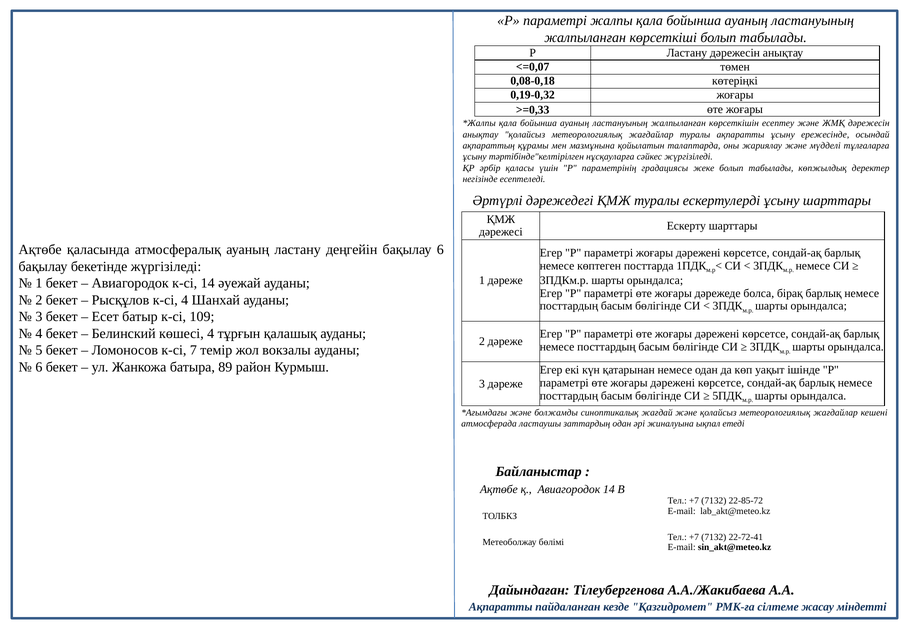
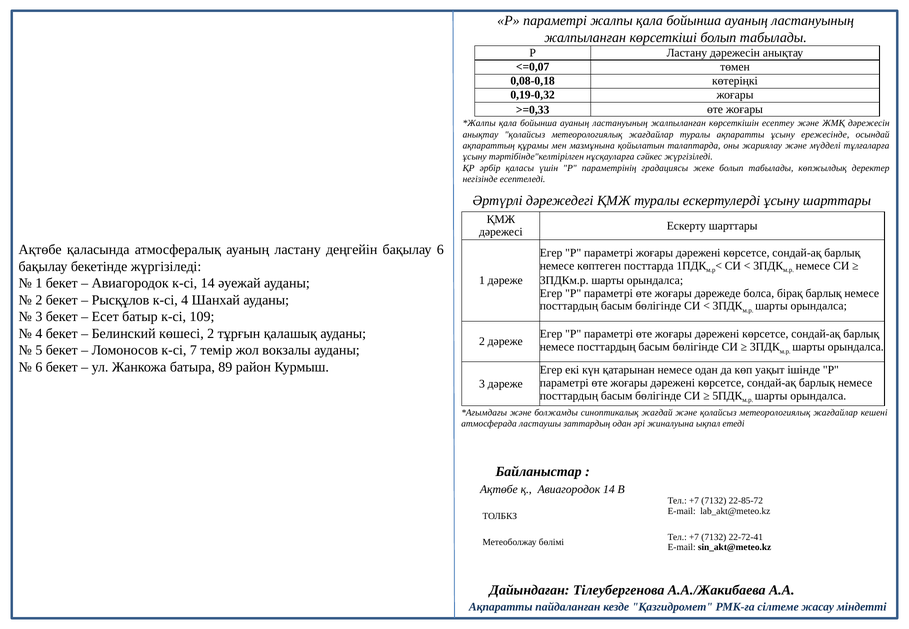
көшесі 4: 4 -> 2
